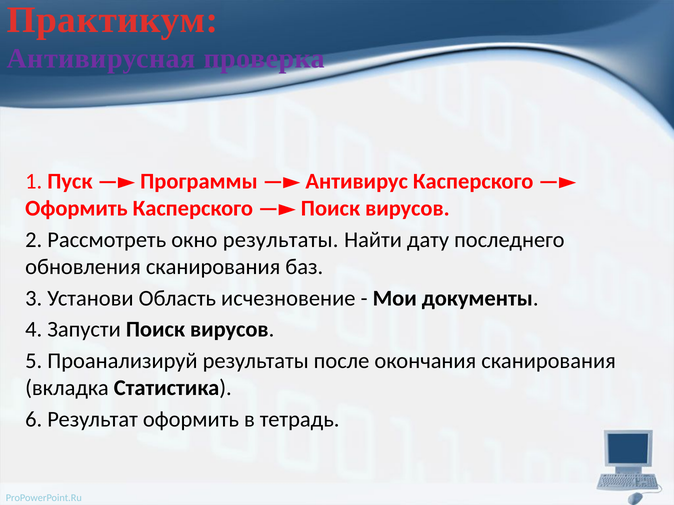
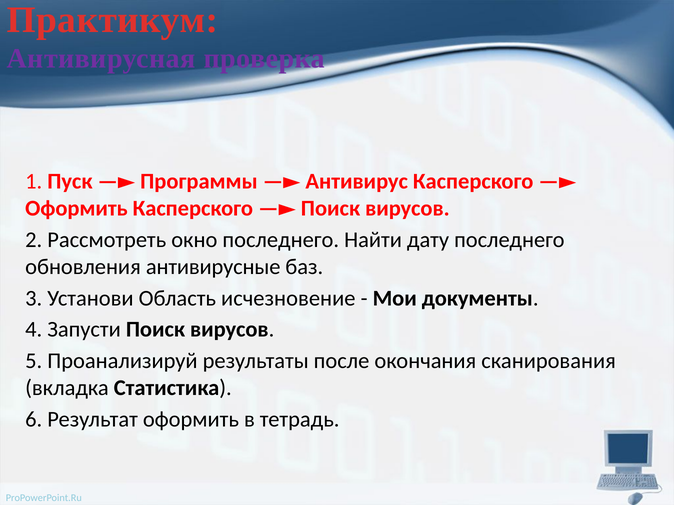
окно результаты: результаты -> последнего
обновления сканирования: сканирования -> антивирусные
